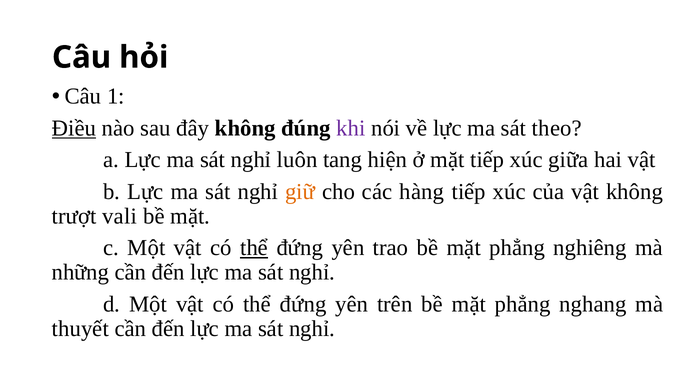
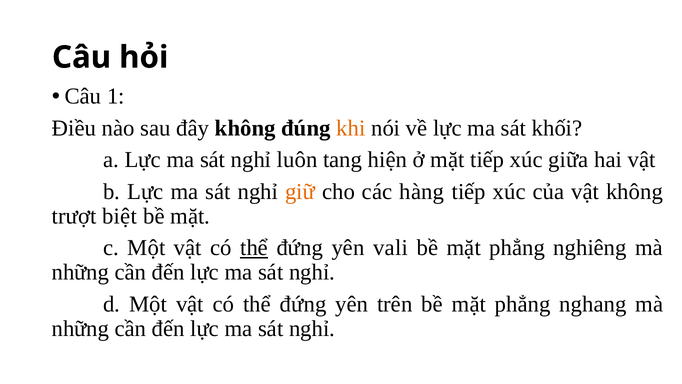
Điều underline: present -> none
khi colour: purple -> orange
theo: theo -> khối
vali: vali -> biệt
trao: trao -> vali
thuyết at (80, 328): thuyết -> những
